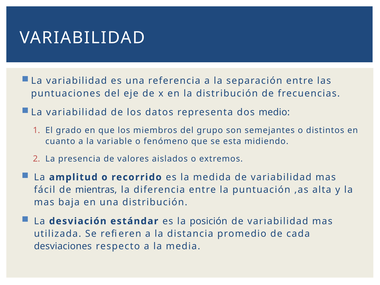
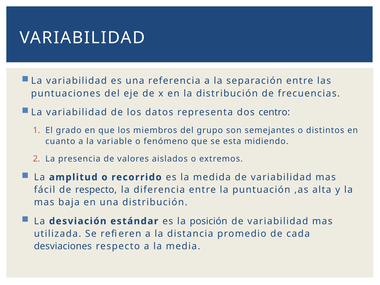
medio: medio -> centro
de mientras: mientras -> respecto
